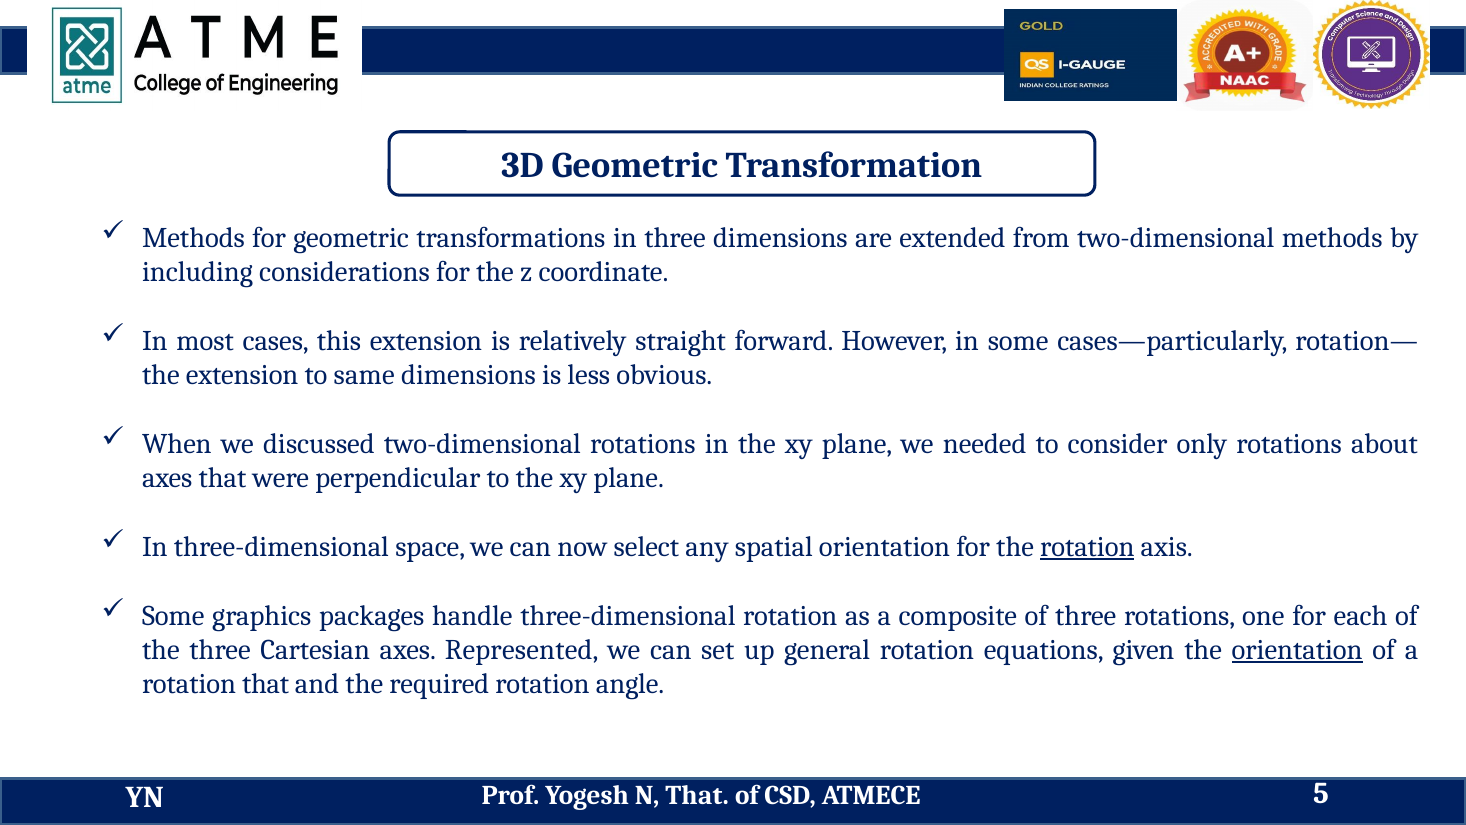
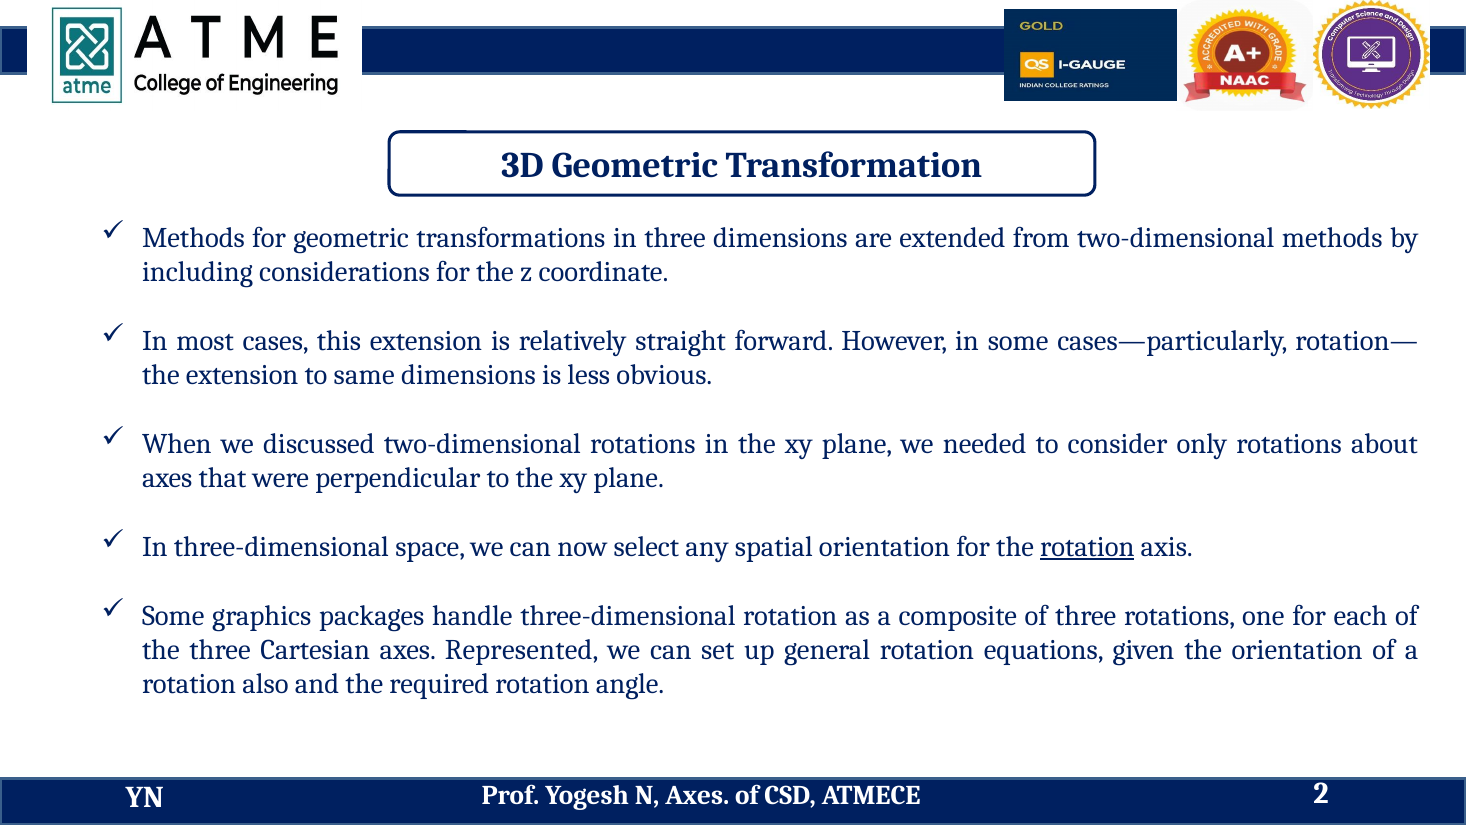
orientation at (1297, 650) underline: present -> none
rotation that: that -> also
N That: That -> Axes
5: 5 -> 2
